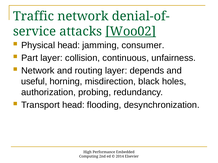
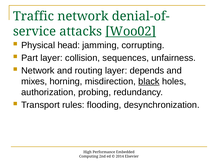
consumer: consumer -> corrupting
continuous: continuous -> sequences
useful: useful -> mixes
black underline: none -> present
Transport head: head -> rules
